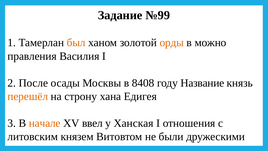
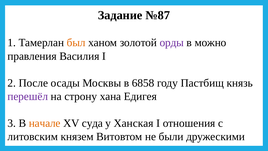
№99: №99 -> №87
орды colour: orange -> purple
8408: 8408 -> 6858
Название: Название -> Пастбищ
перешёл colour: orange -> purple
ввел: ввел -> суда
